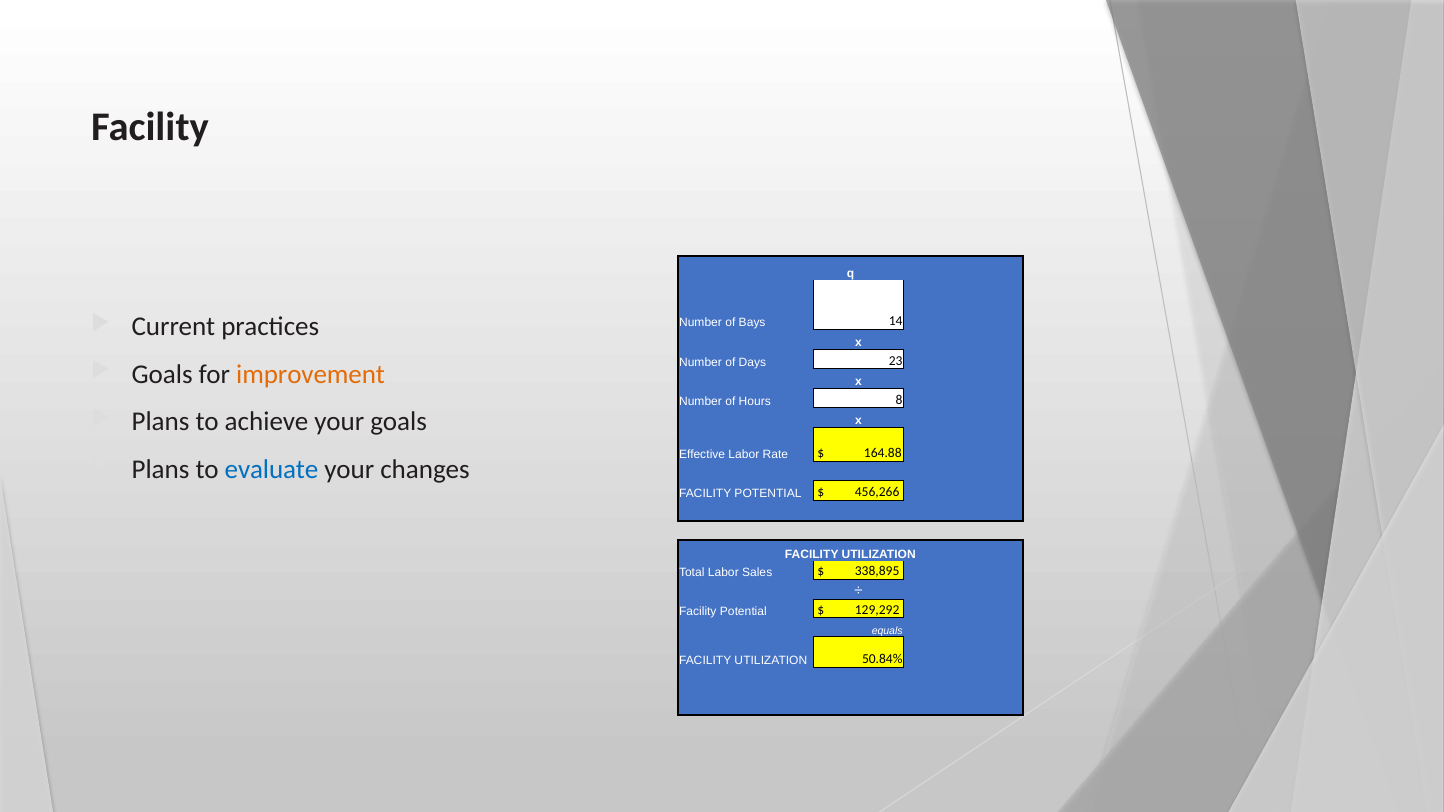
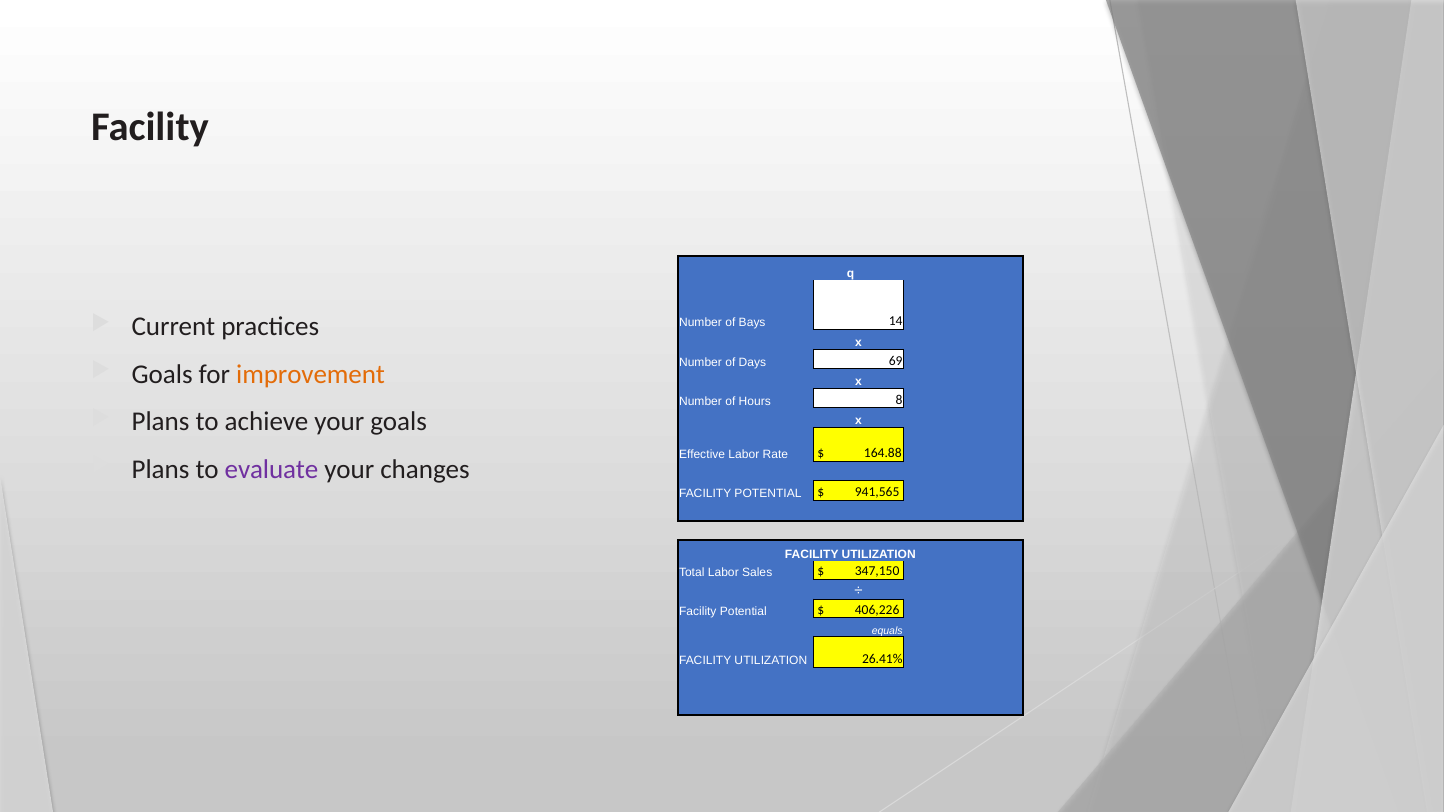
23: 23 -> 69
evaluate colour: blue -> purple
456,266: 456,266 -> 941,565
338,895: 338,895 -> 347,150
129,292: 129,292 -> 406,226
50.84%: 50.84% -> 26.41%
